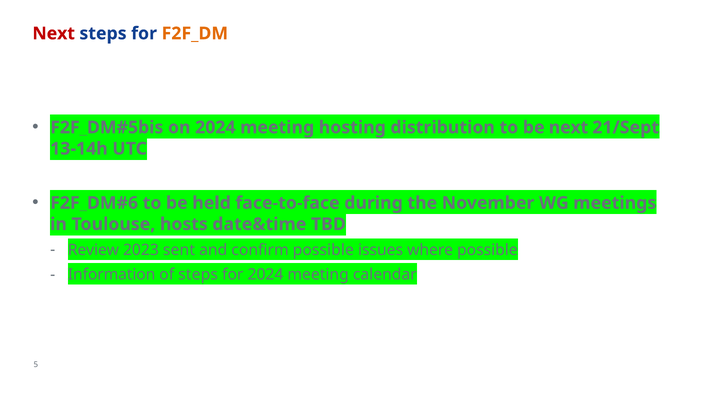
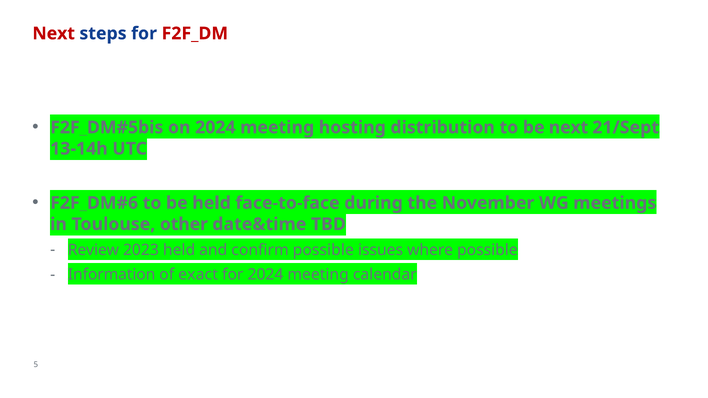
F2F_DM colour: orange -> red
hosts: hosts -> other
2023 sent: sent -> held
of steps: steps -> exact
